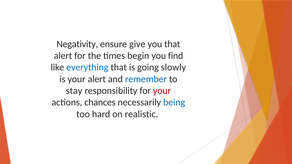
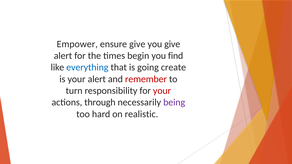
Negativity: Negativity -> Empower
you that: that -> give
slowly: slowly -> create
remember colour: blue -> red
stay: stay -> turn
chances: chances -> through
being colour: blue -> purple
